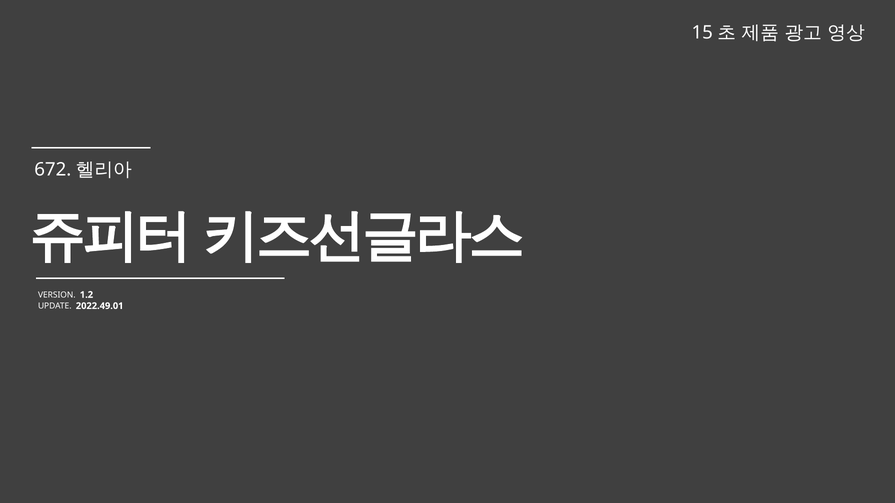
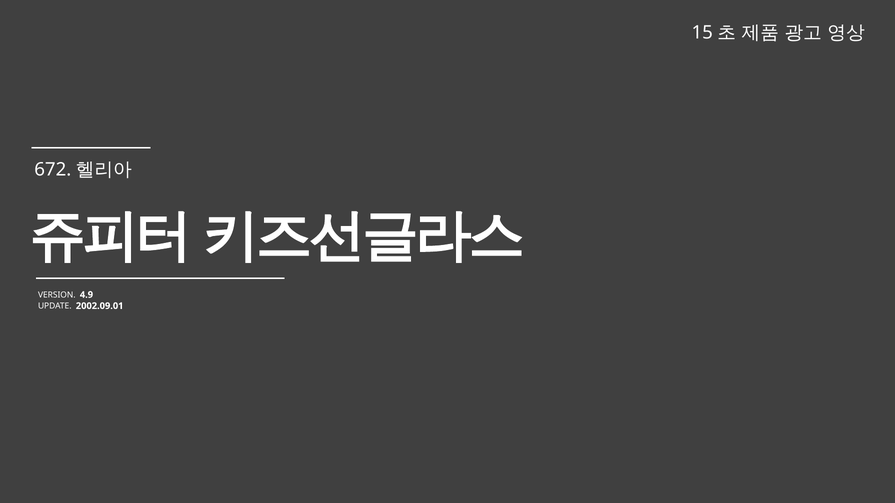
1.2: 1.2 -> 4.9
2022.49.01: 2022.49.01 -> 2002.09.01
